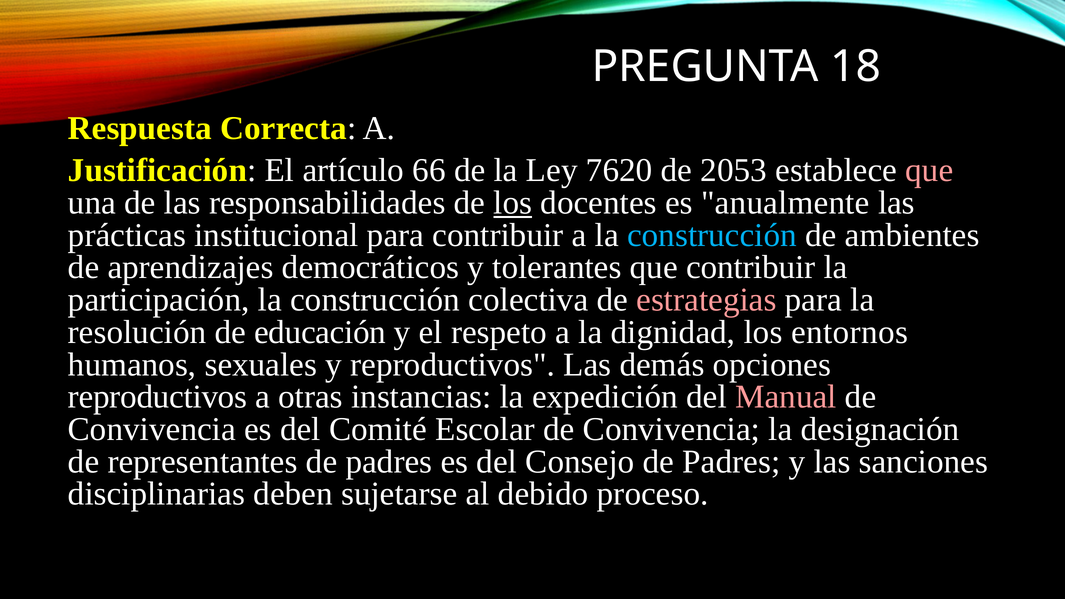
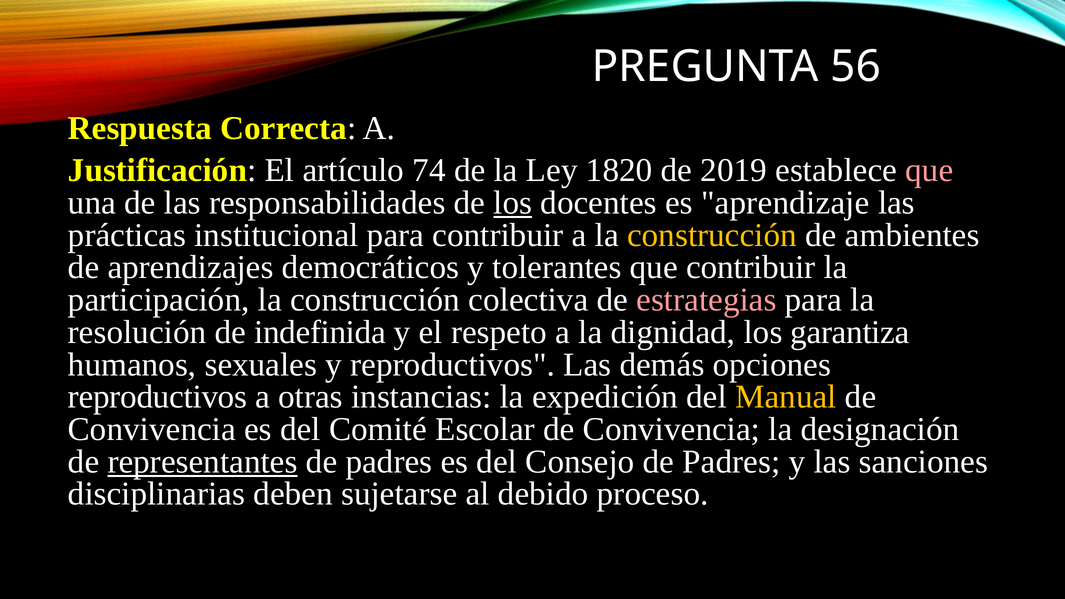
18: 18 -> 56
66: 66 -> 74
7620: 7620 -> 1820
2053: 2053 -> 2019
anualmente: anualmente -> aprendizaje
construcción at (712, 235) colour: light blue -> yellow
educación: educación -> indefinida
entornos: entornos -> garantiza
Manual colour: pink -> yellow
representantes underline: none -> present
